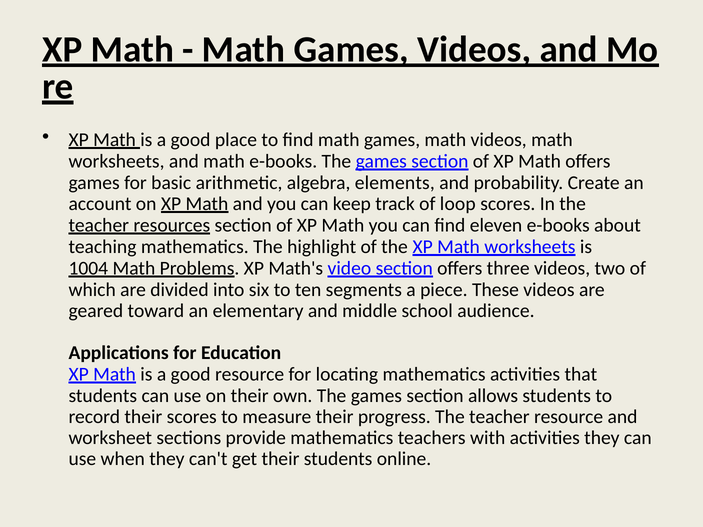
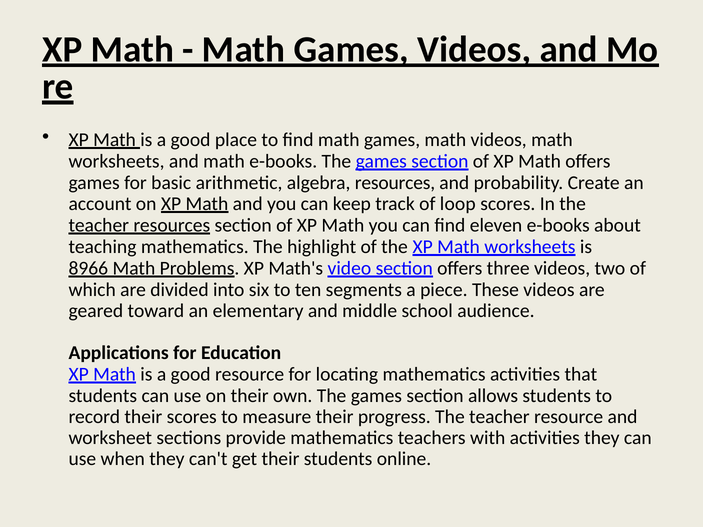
algebra elements: elements -> resources
1004: 1004 -> 8966
